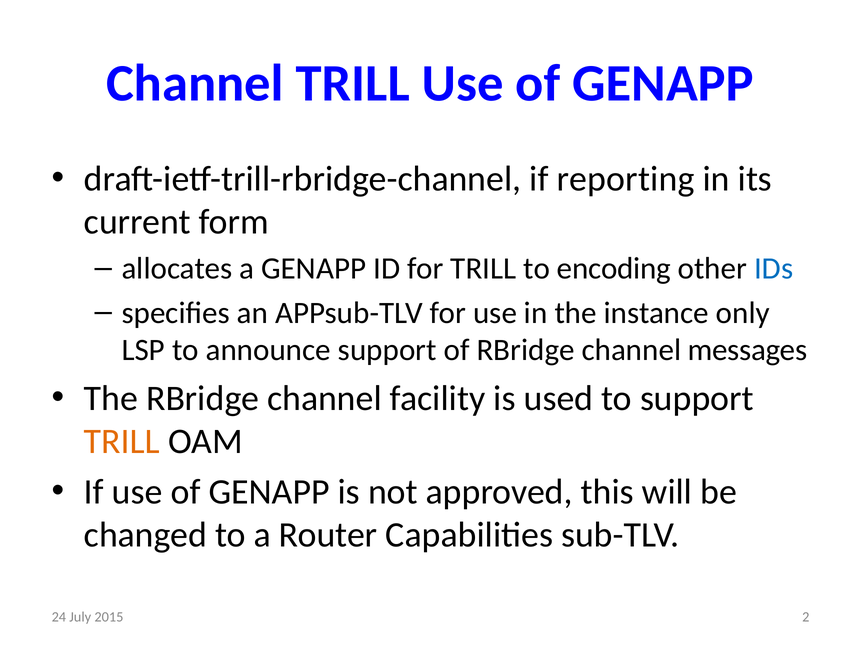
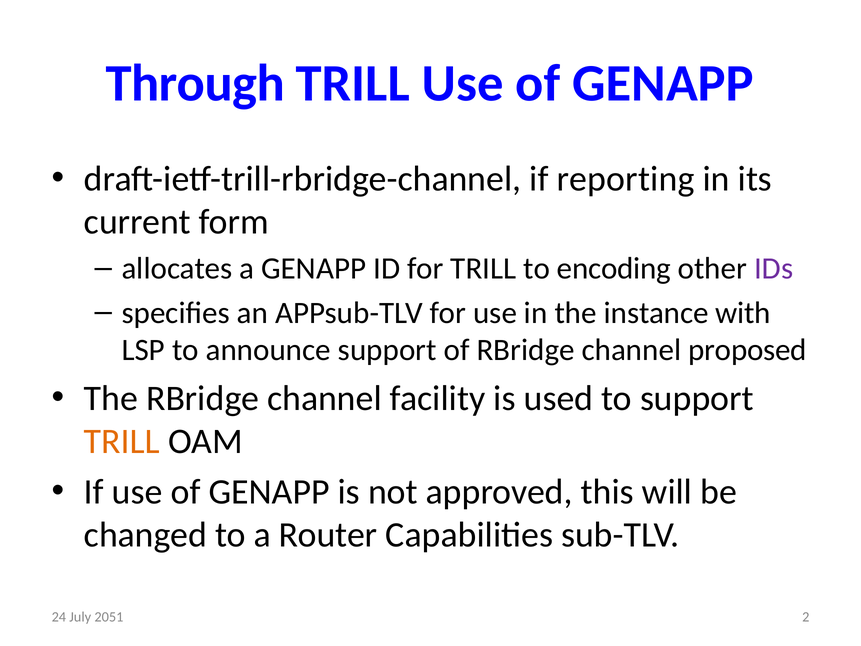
Channel at (195, 83): Channel -> Through
IDs colour: blue -> purple
only: only -> with
messages: messages -> proposed
2015: 2015 -> 2051
